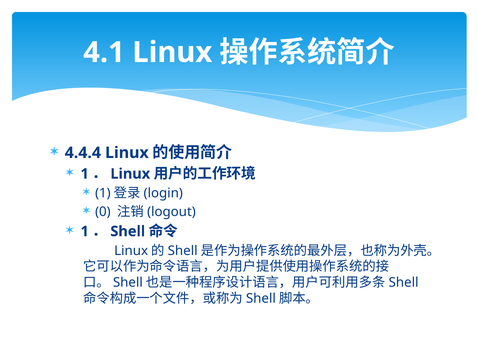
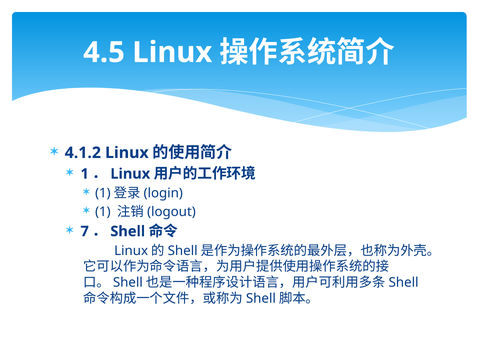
4.1: 4.1 -> 4.5
4.4.4: 4.4.4 -> 4.1.2
0 at (103, 212): 0 -> 1
1 at (85, 232): 1 -> 7
